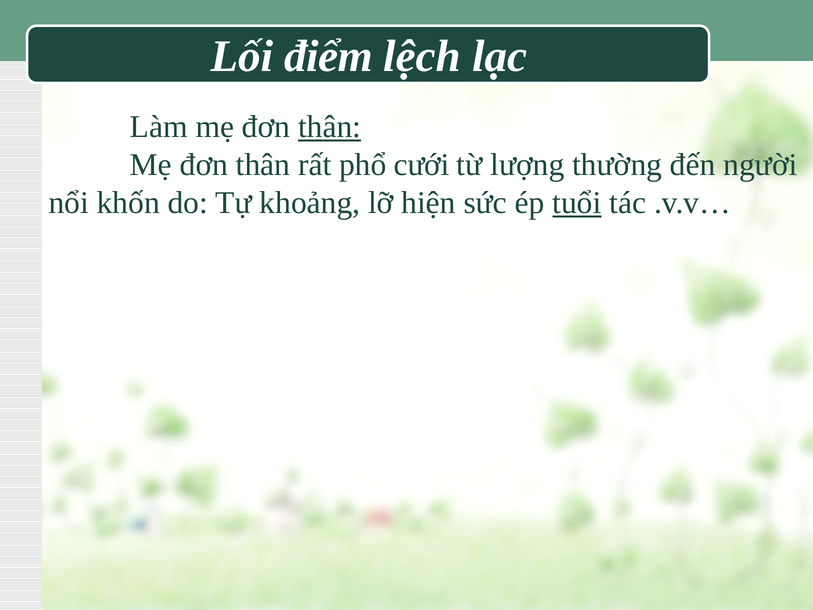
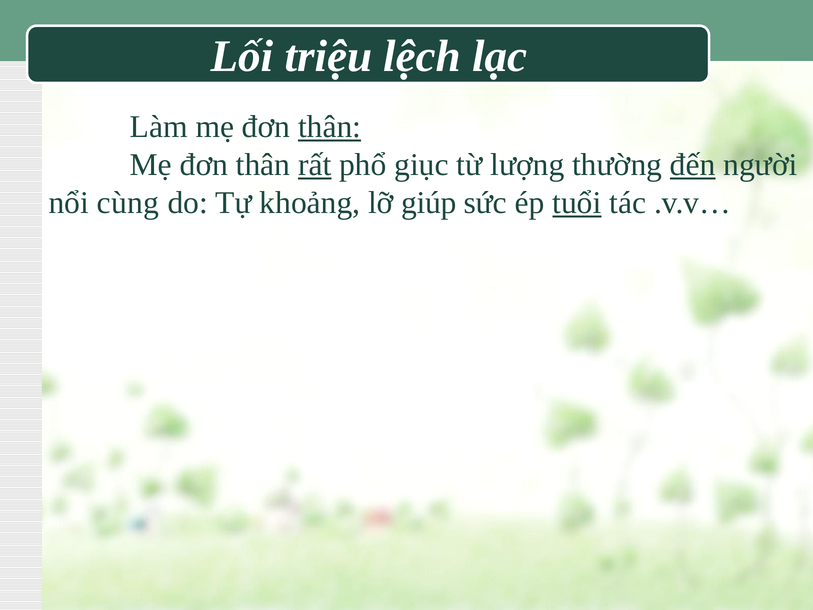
điểm: điểm -> triệu
rất underline: none -> present
cưới: cưới -> giục
đến underline: none -> present
khốn: khốn -> cùng
hiện: hiện -> giúp
